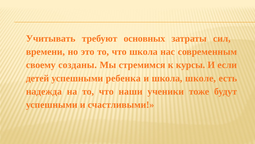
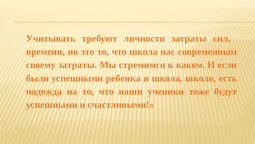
основных: основных -> личности
своему созданы: созданы -> затраты
курсы: курсы -> каком
детей: детей -> были
